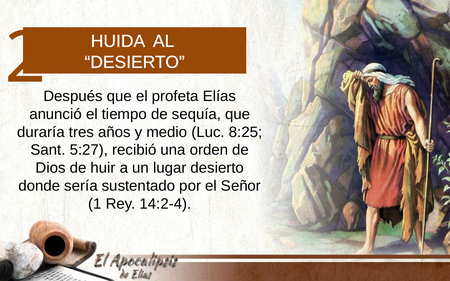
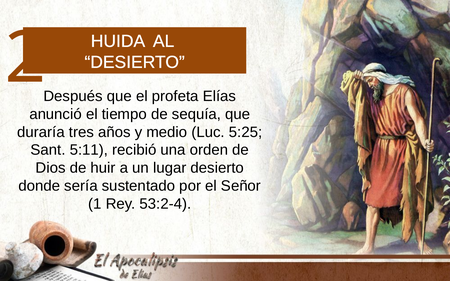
8:25: 8:25 -> 5:25
5:27: 5:27 -> 5:11
14:2-4: 14:2-4 -> 53:2-4
